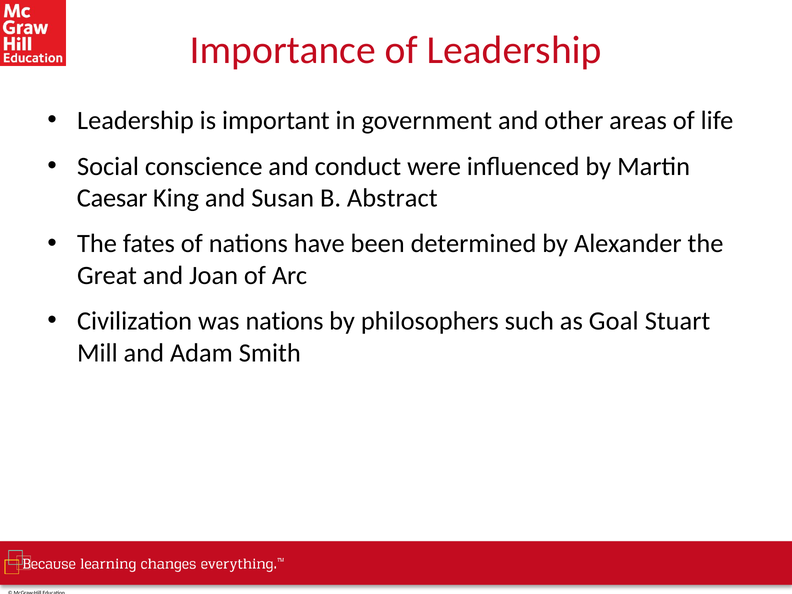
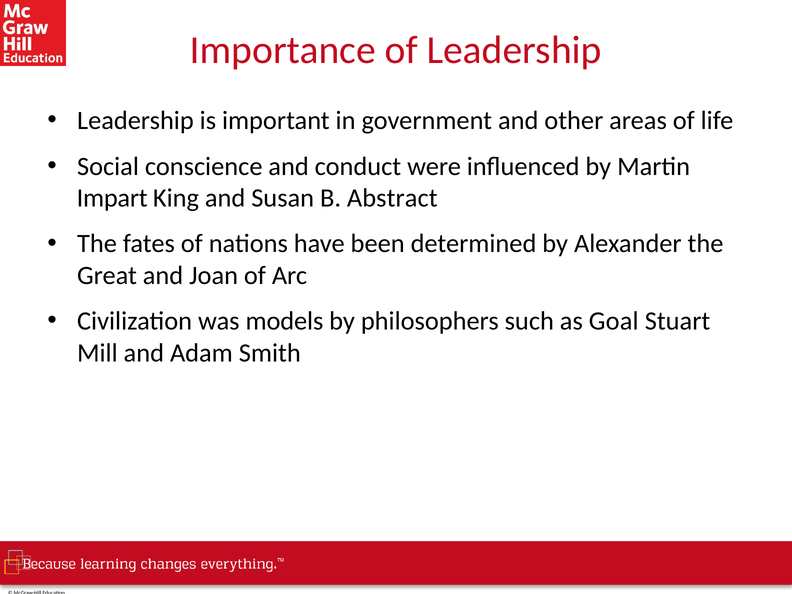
Caesar: Caesar -> Impart
was nations: nations -> models
